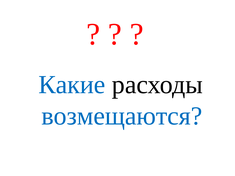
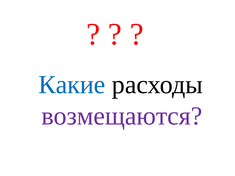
возмещаются colour: blue -> purple
